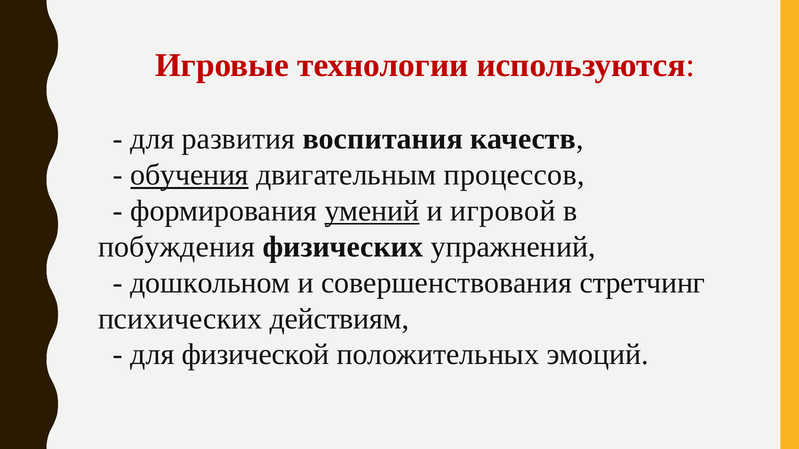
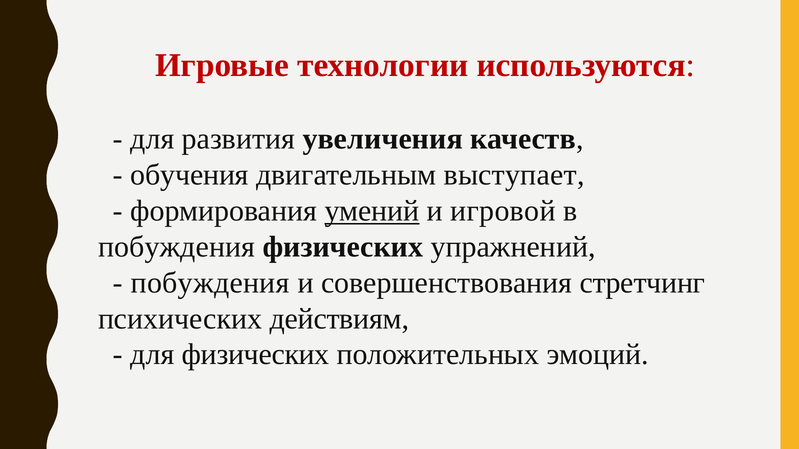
воспитания: воспитания -> увеличения
обучения underline: present -> none
процессов: процессов -> выступает
дошкольном at (210, 283): дошкольном -> побуждения
для физической: физической -> физических
